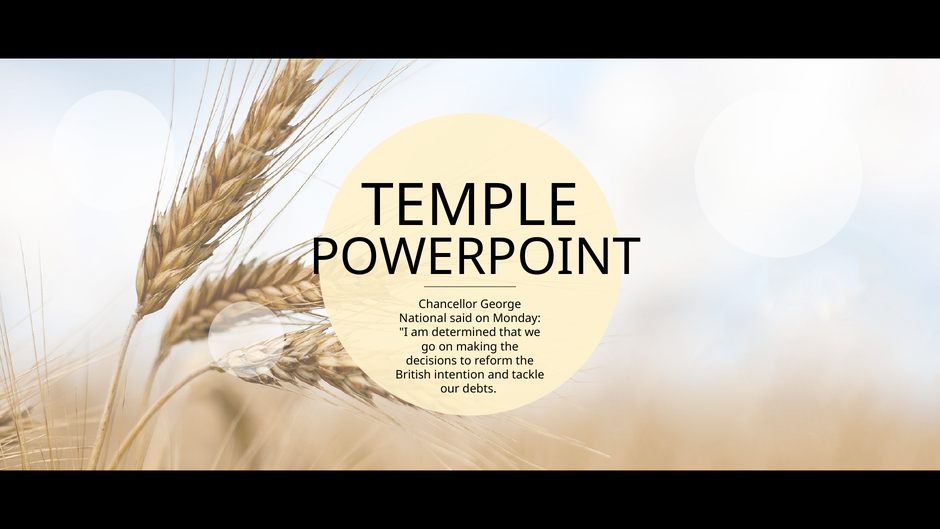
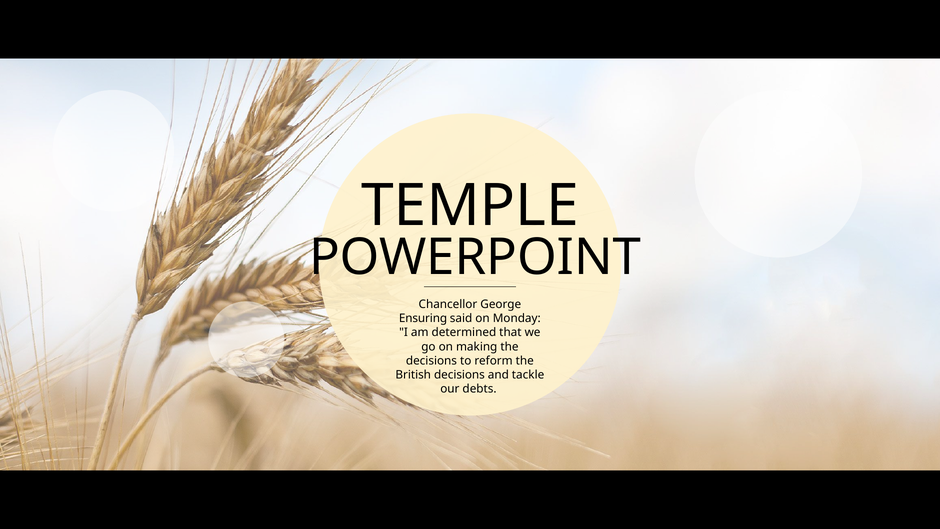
National: National -> Ensuring
British intention: intention -> decisions
